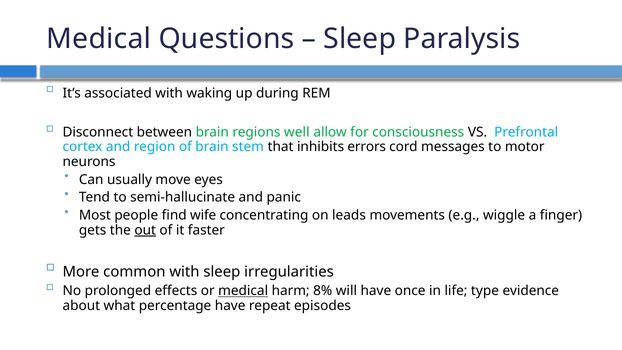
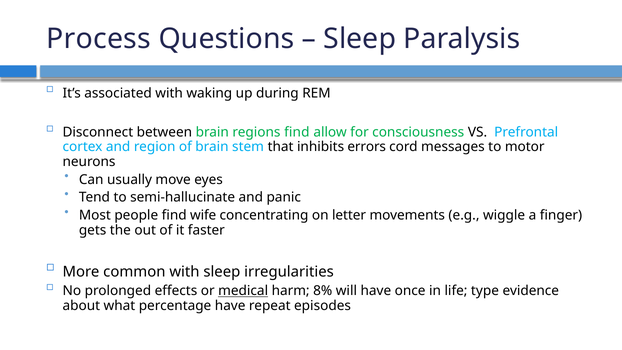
Medical at (99, 39): Medical -> Process
regions well: well -> find
leads: leads -> letter
out underline: present -> none
